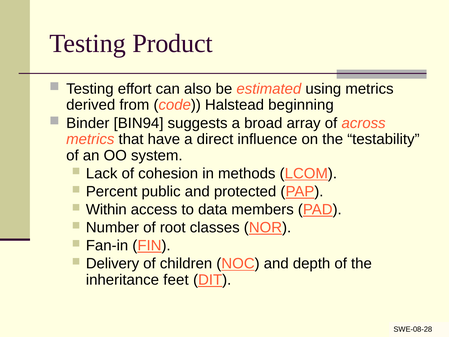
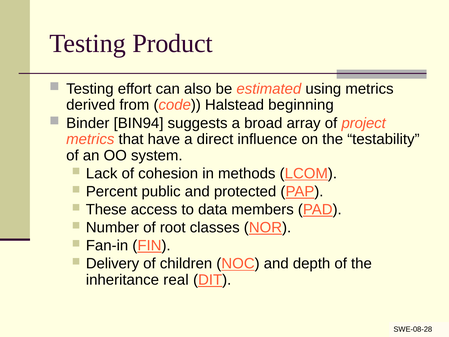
across: across -> project
Within: Within -> These
feet: feet -> real
